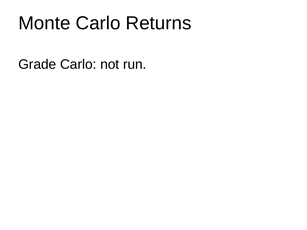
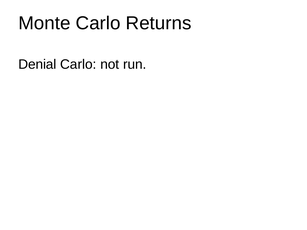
Grade: Grade -> Denial
